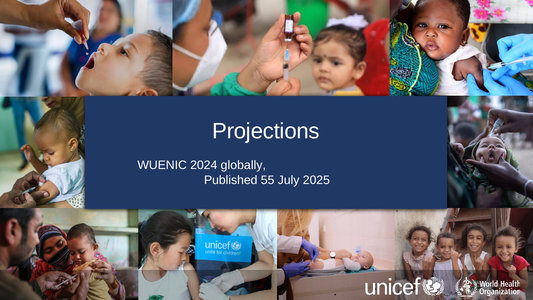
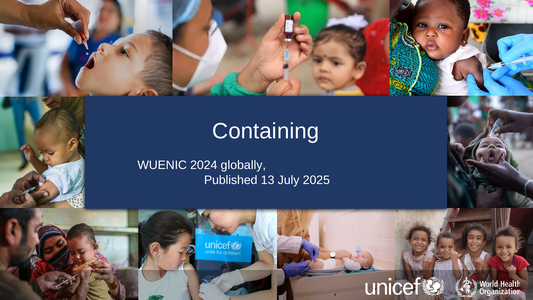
Projections: Projections -> Containing
55: 55 -> 13
